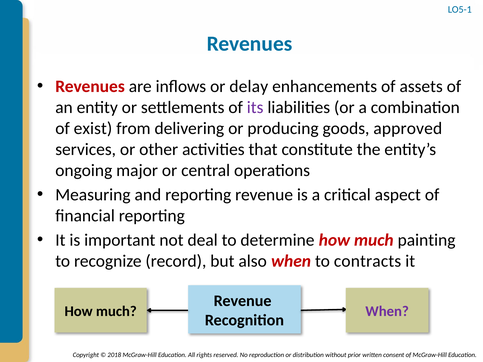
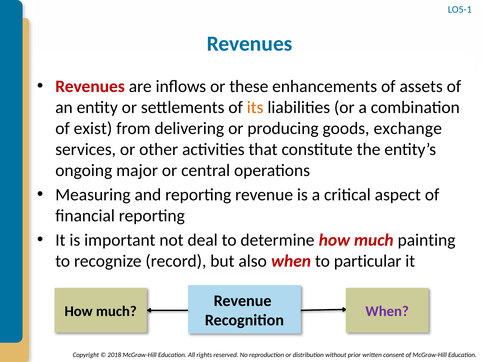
delay: delay -> these
its colour: purple -> orange
approved: approved -> exchange
contracts: contracts -> particular
